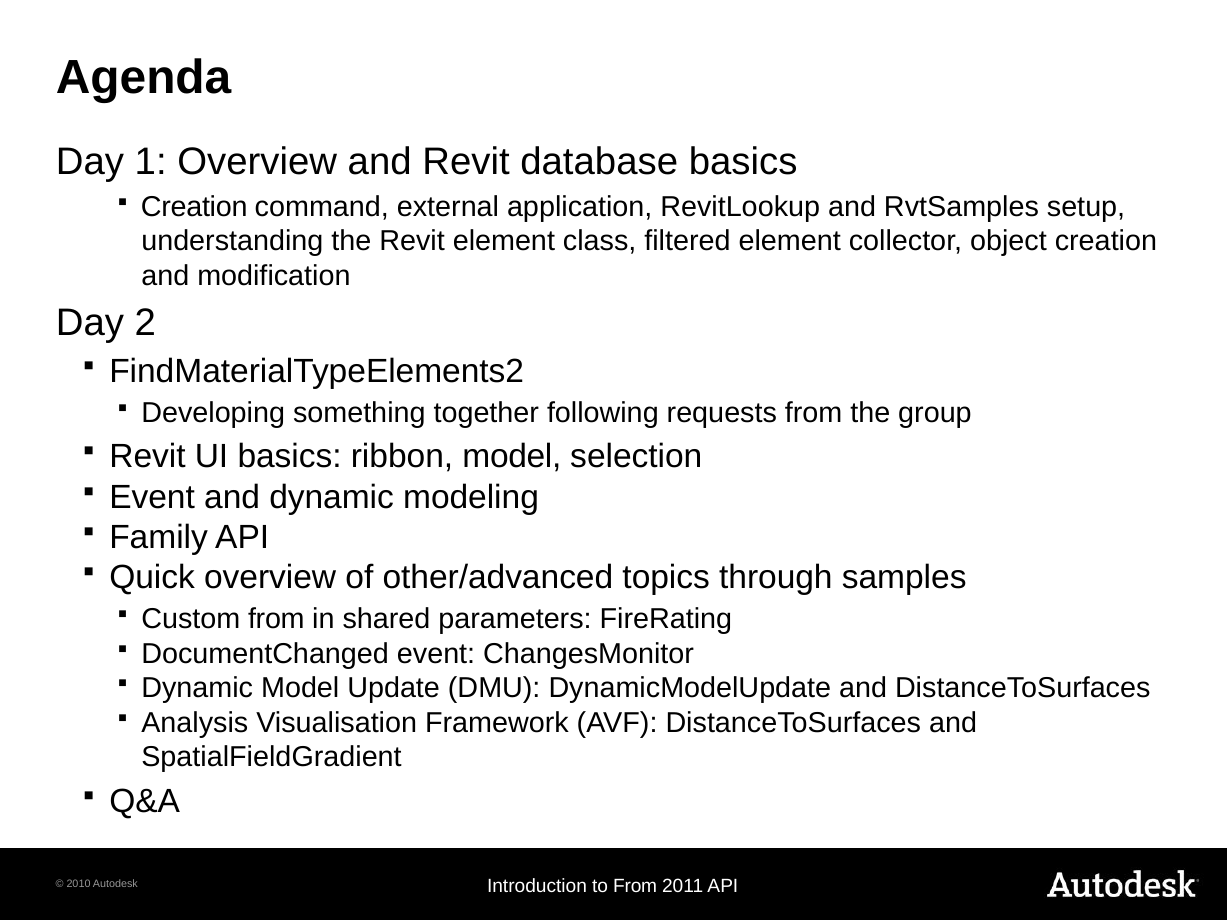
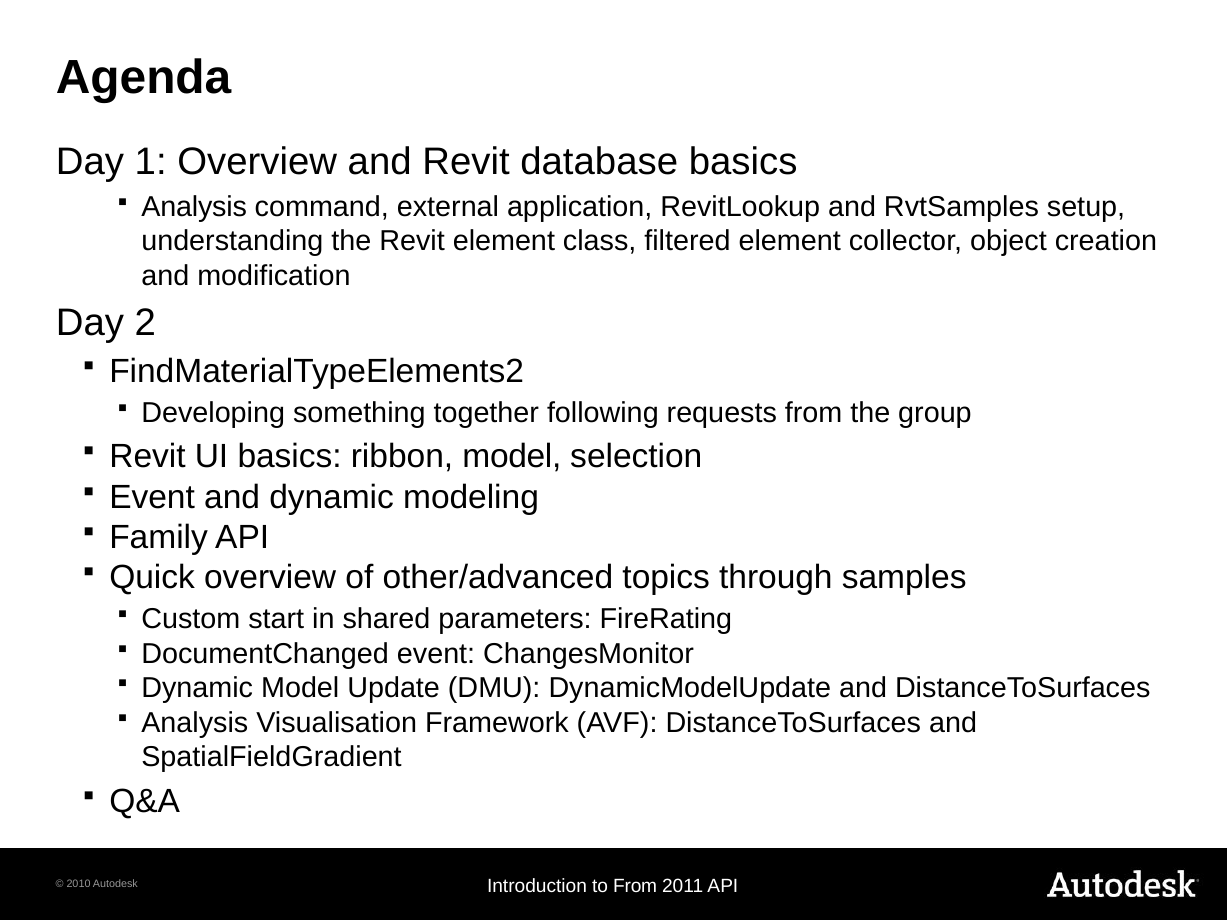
Creation at (194, 207): Creation -> Analysis
Custom from: from -> start
